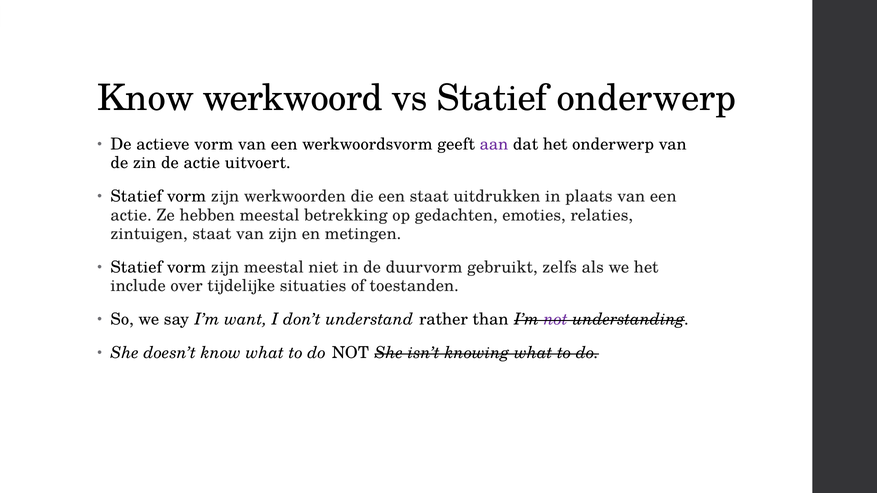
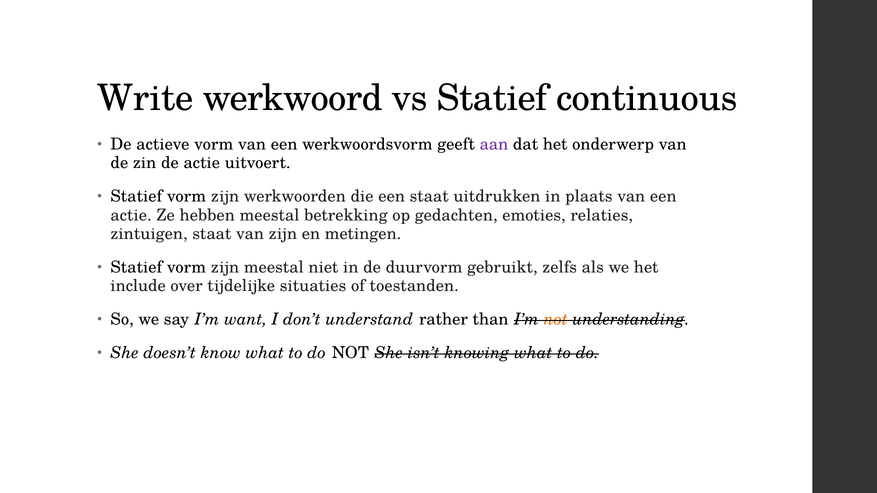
Know at (146, 98): Know -> Write
Statief onderwerp: onderwerp -> continuous
not at (556, 320) colour: purple -> orange
